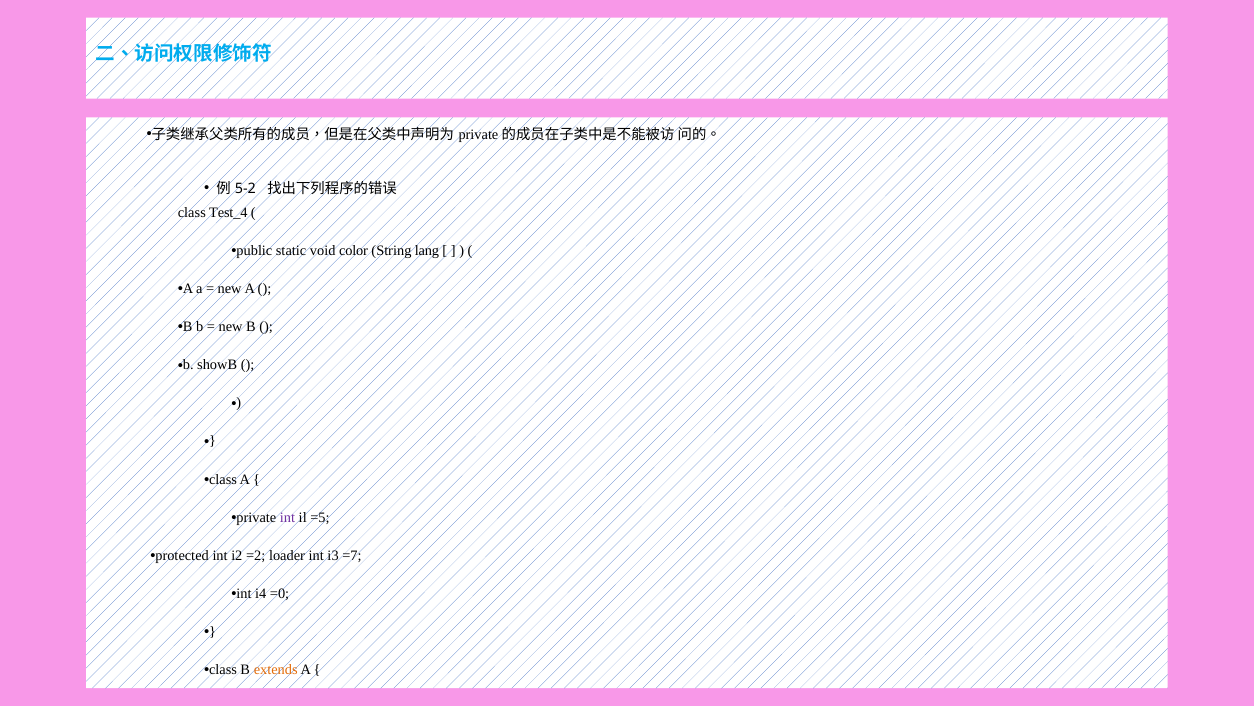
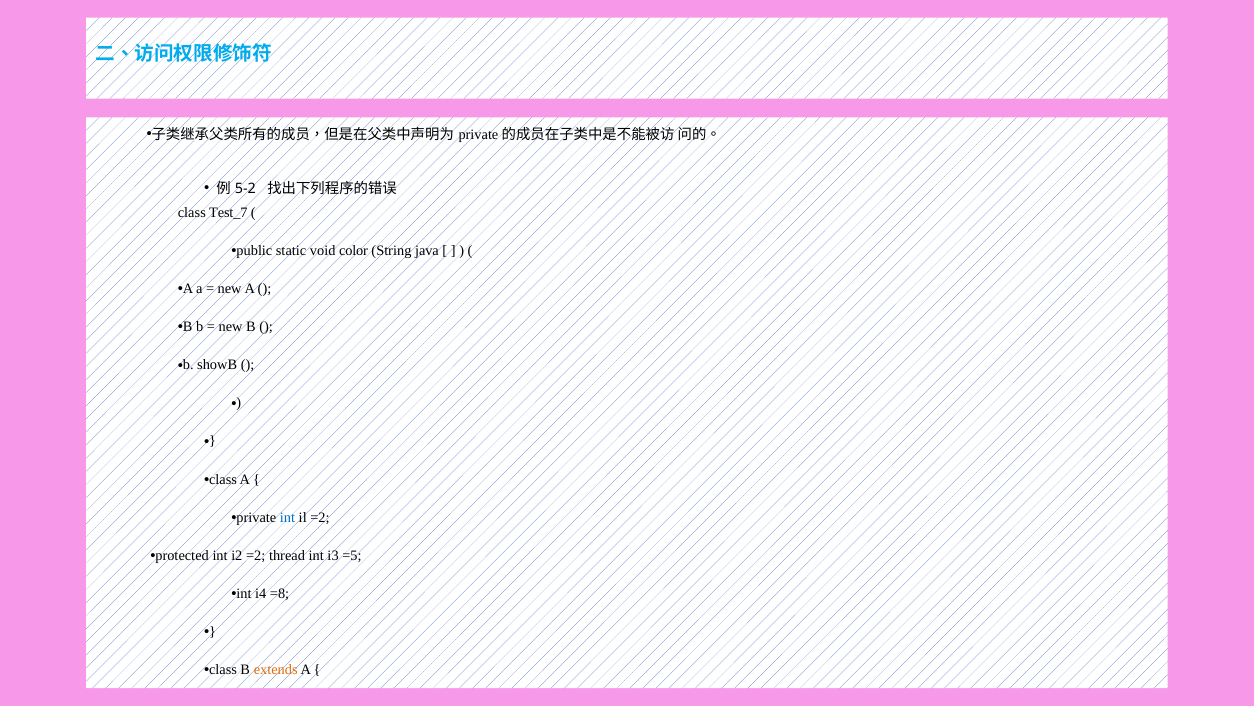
Test_4: Test_4 -> Test_7
lang: lang -> java
int at (287, 517) colour: purple -> blue
il =5: =5 -> =2
loader: loader -> thread
=7: =7 -> =5
=0: =0 -> =8
